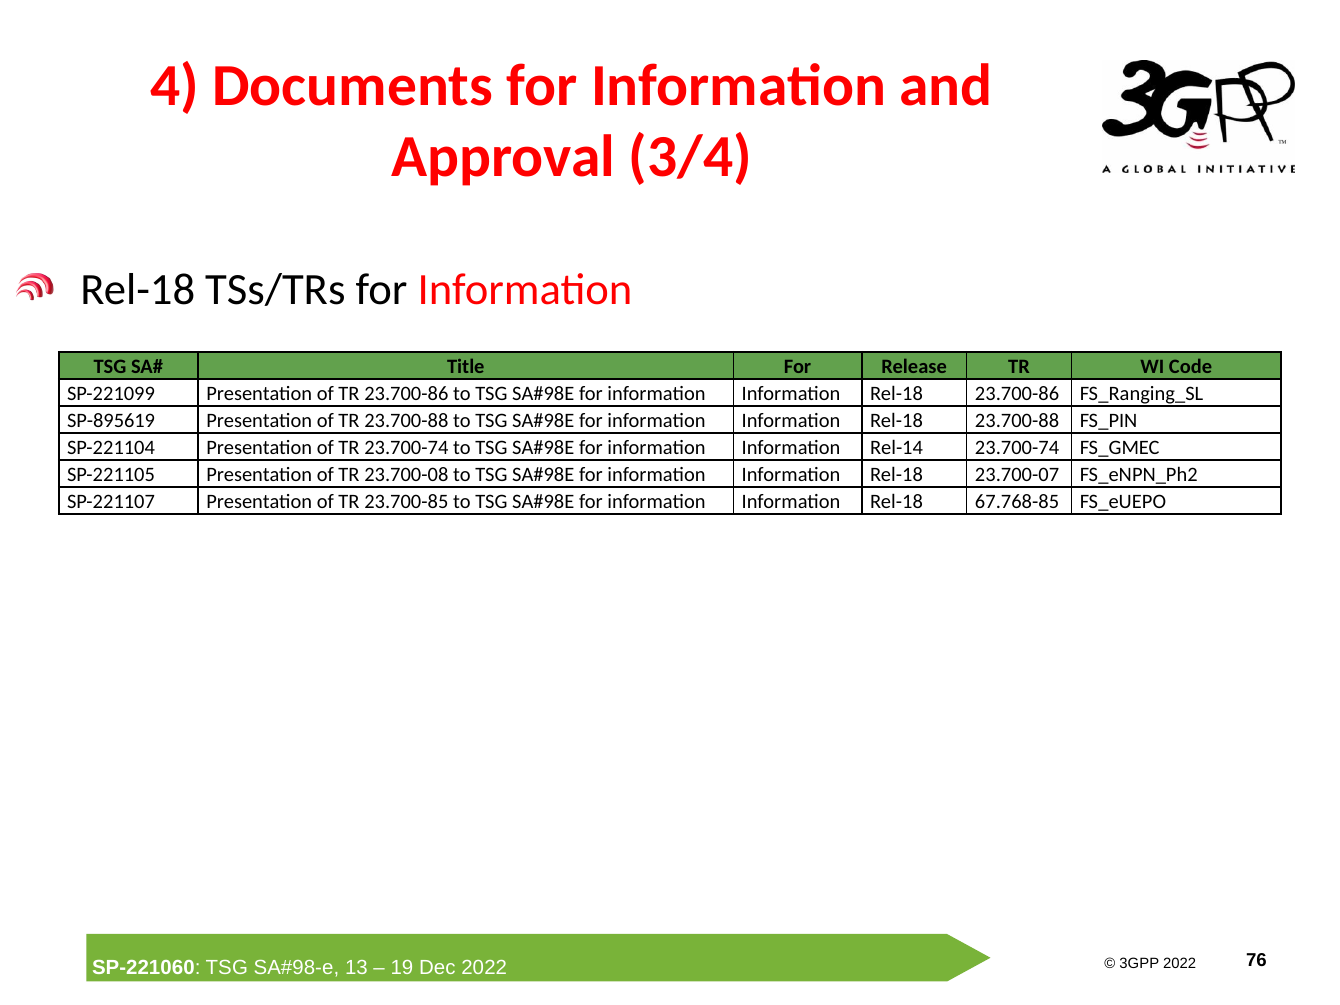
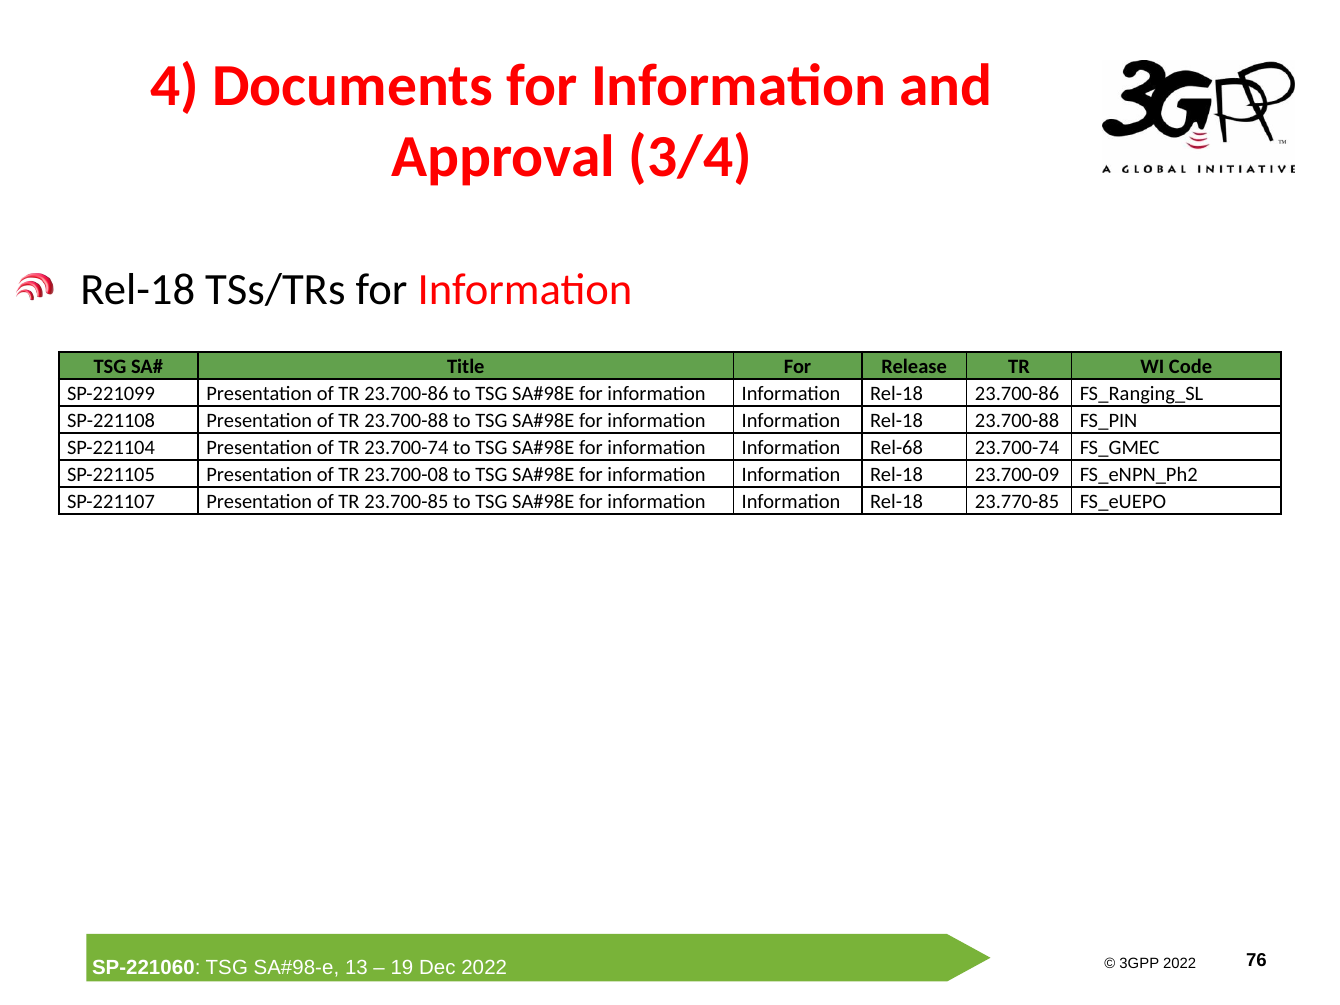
SP-895619: SP-895619 -> SP-221108
Rel-14: Rel-14 -> Rel-68
23.700-07: 23.700-07 -> 23.700-09
67.768-85: 67.768-85 -> 23.770-85
